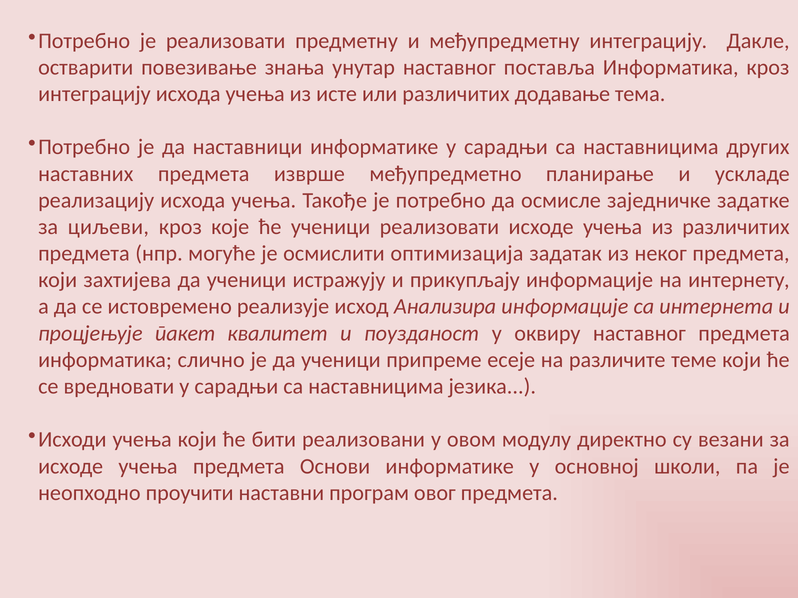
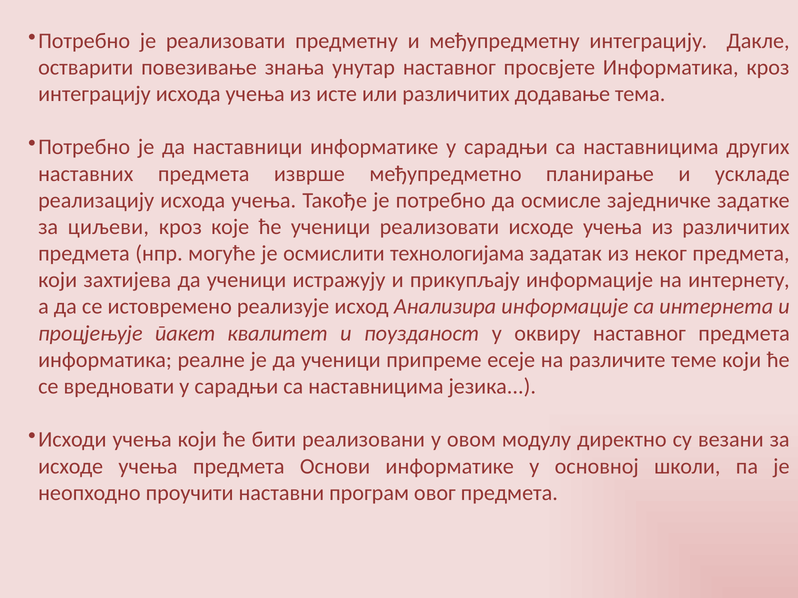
поставља: поставља -> просвјете
оптимизација: оптимизација -> технологијама
слично: слично -> реалне
